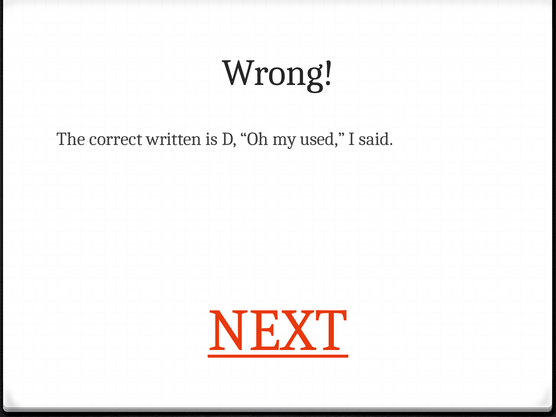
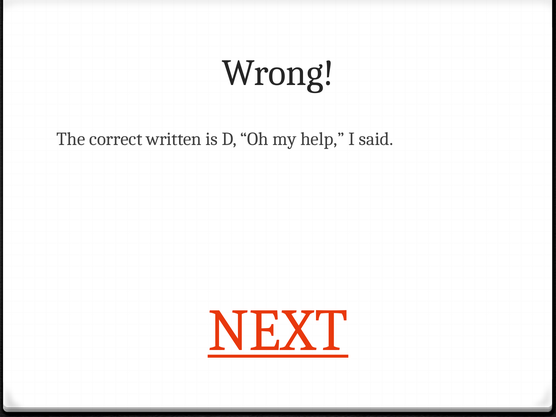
used: used -> help
